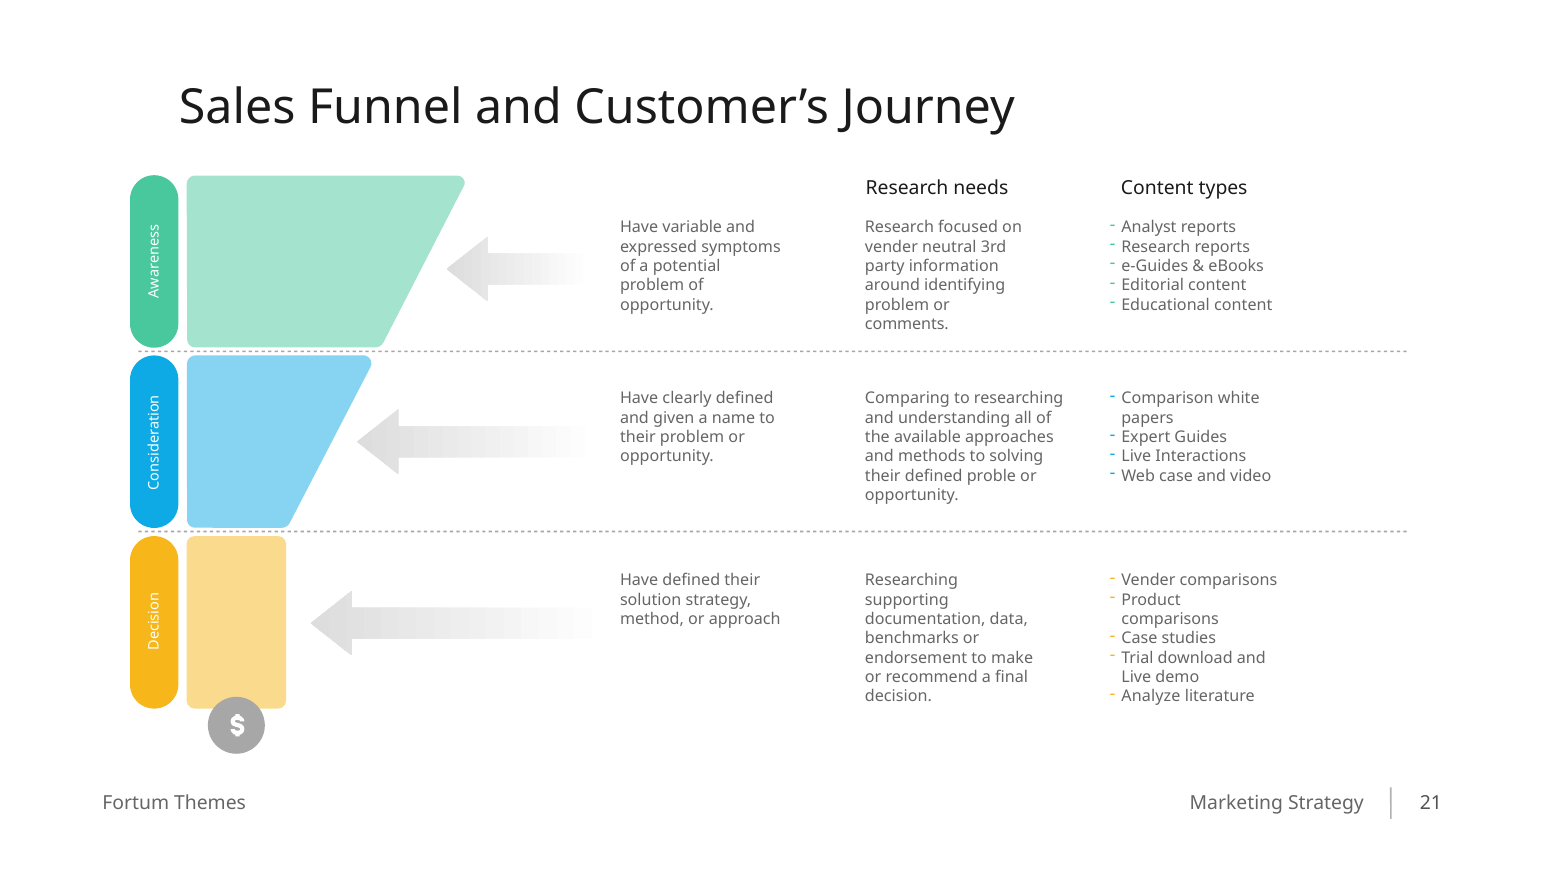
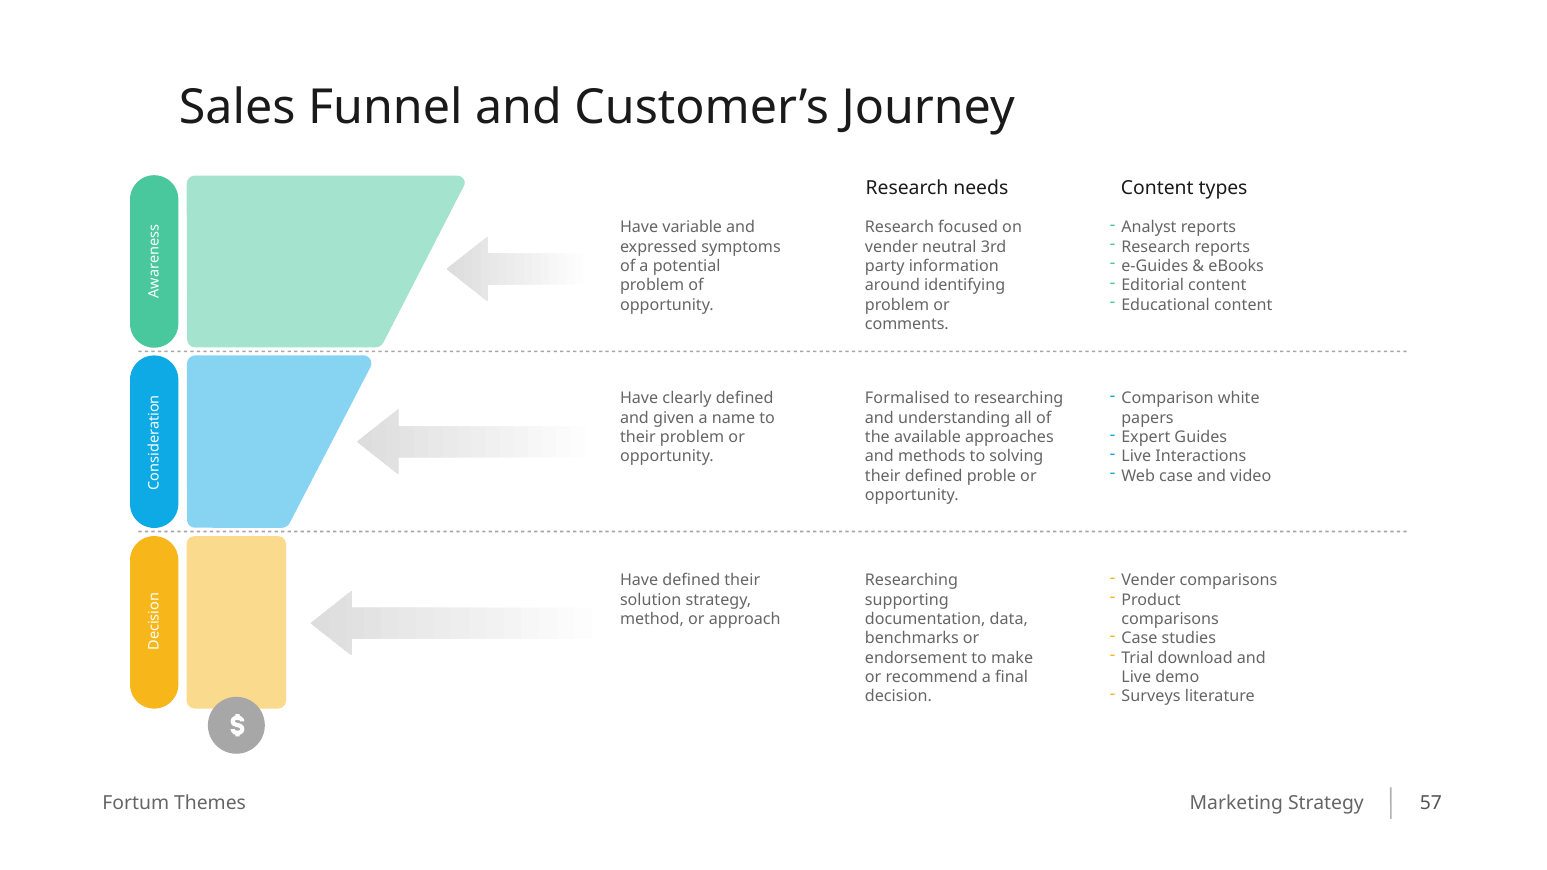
Comparing: Comparing -> Formalised
Analyze: Analyze -> Surveys
21: 21 -> 57
